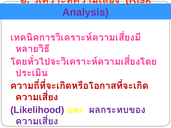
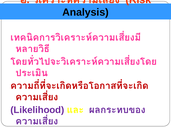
Analysis colour: purple -> black
